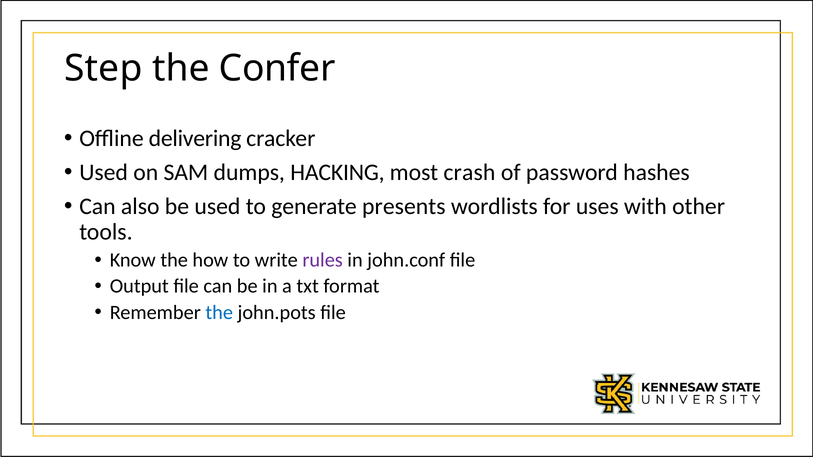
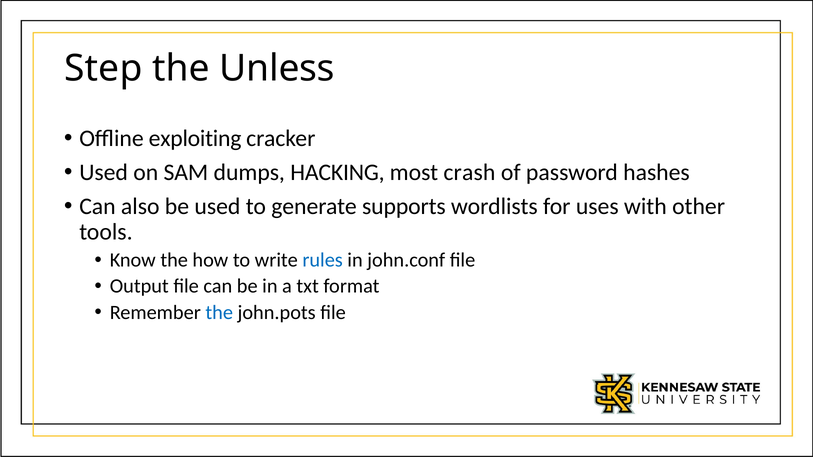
Confer: Confer -> Unless
delivering: delivering -> exploiting
presents: presents -> supports
rules colour: purple -> blue
